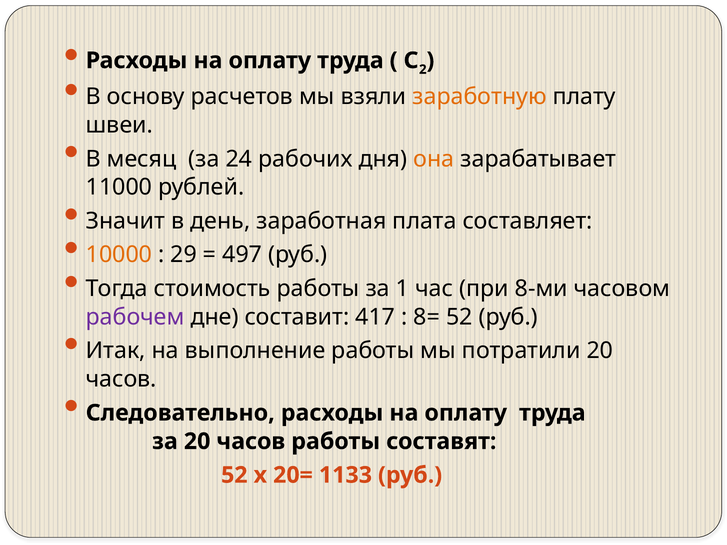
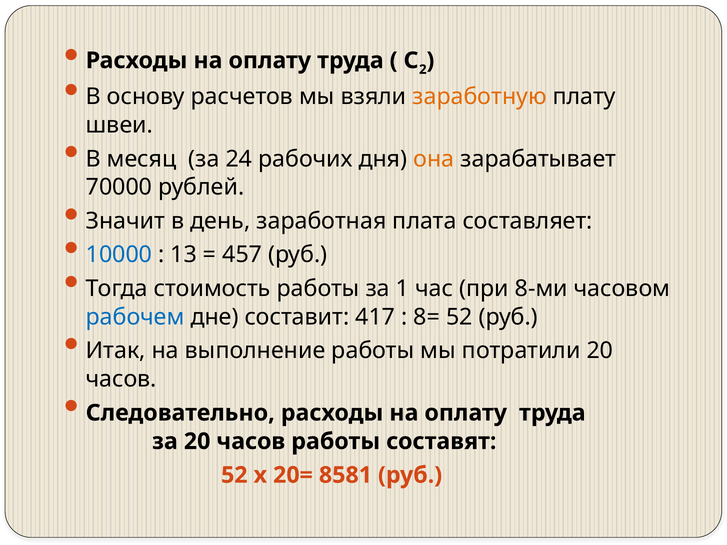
11000: 11000 -> 70000
10000 colour: orange -> blue
29: 29 -> 13
497: 497 -> 457
рабочем colour: purple -> blue
1133: 1133 -> 8581
